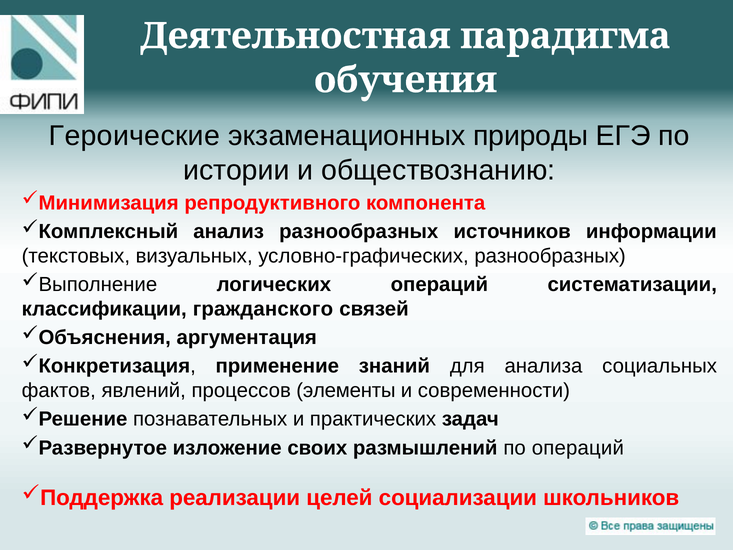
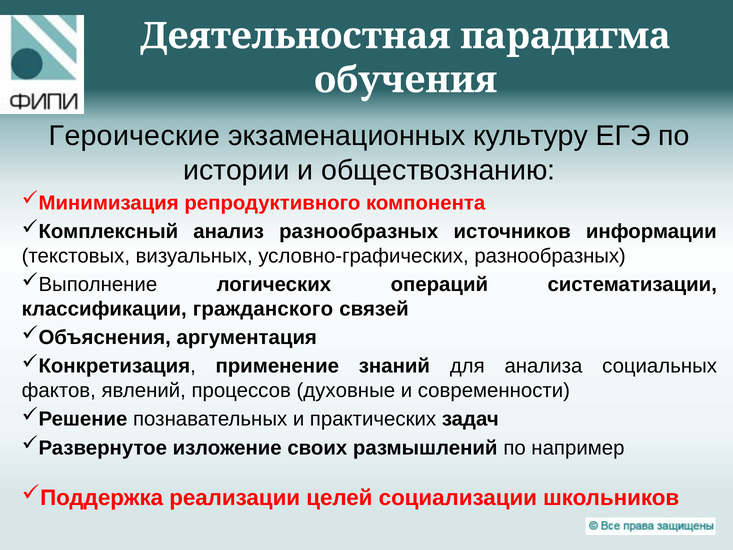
природы: природы -> культуру
элементы: элементы -> духовные
по операций: операций -> например
